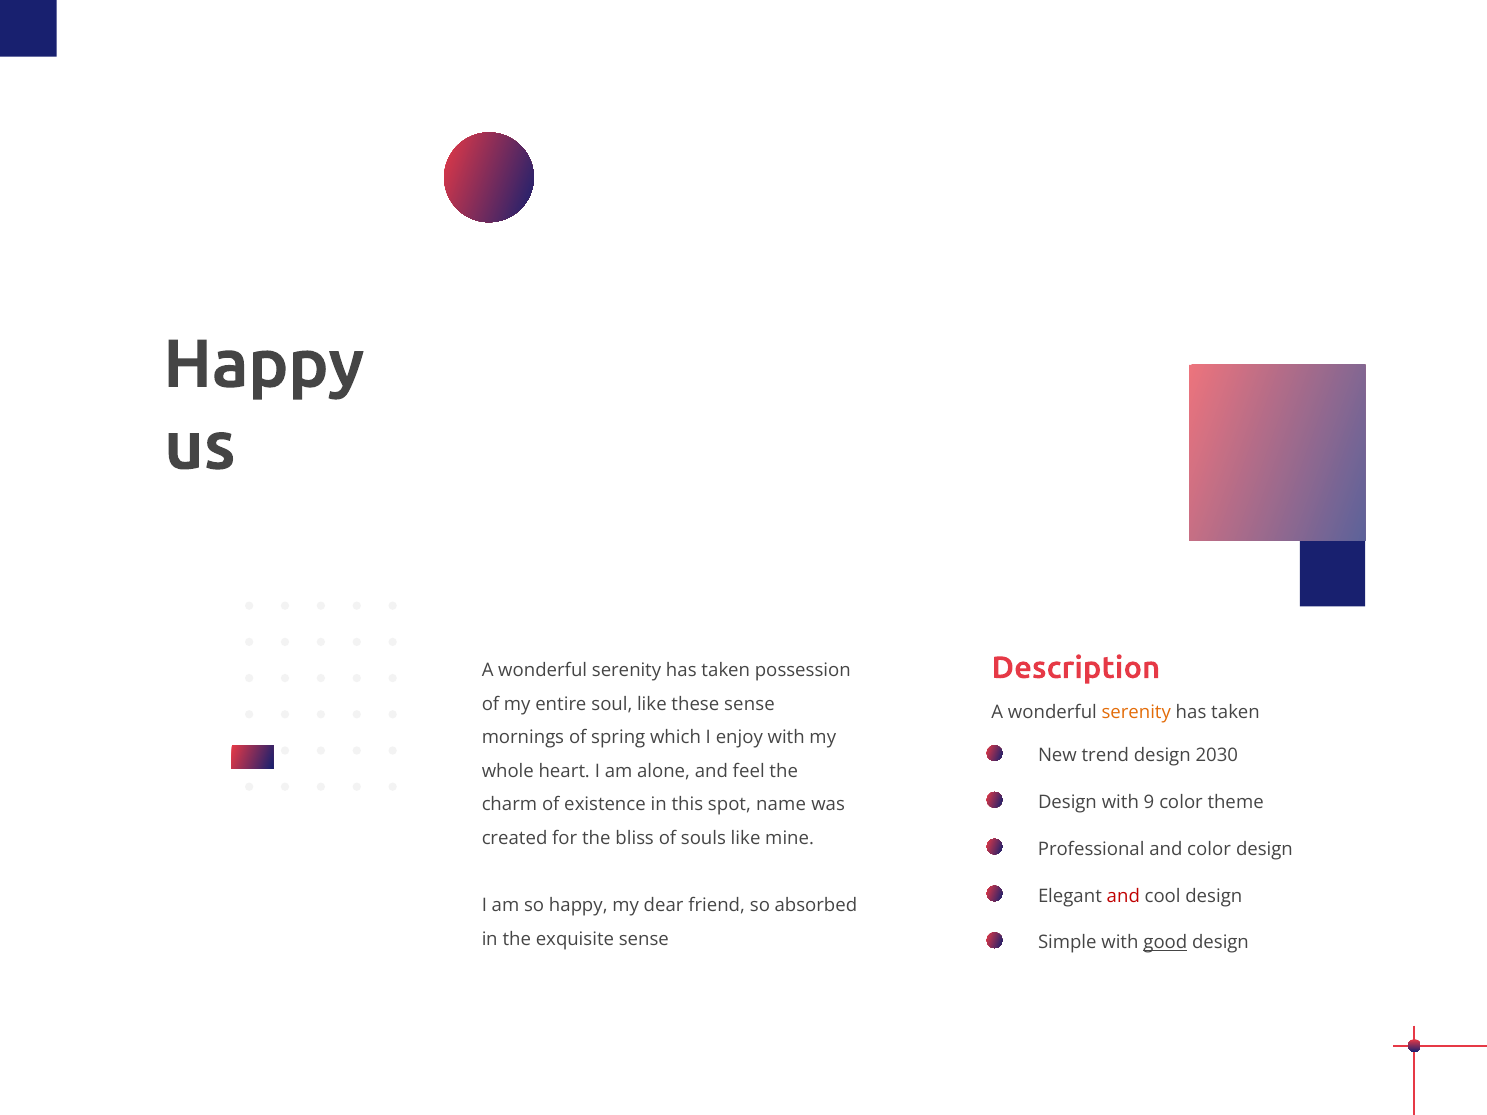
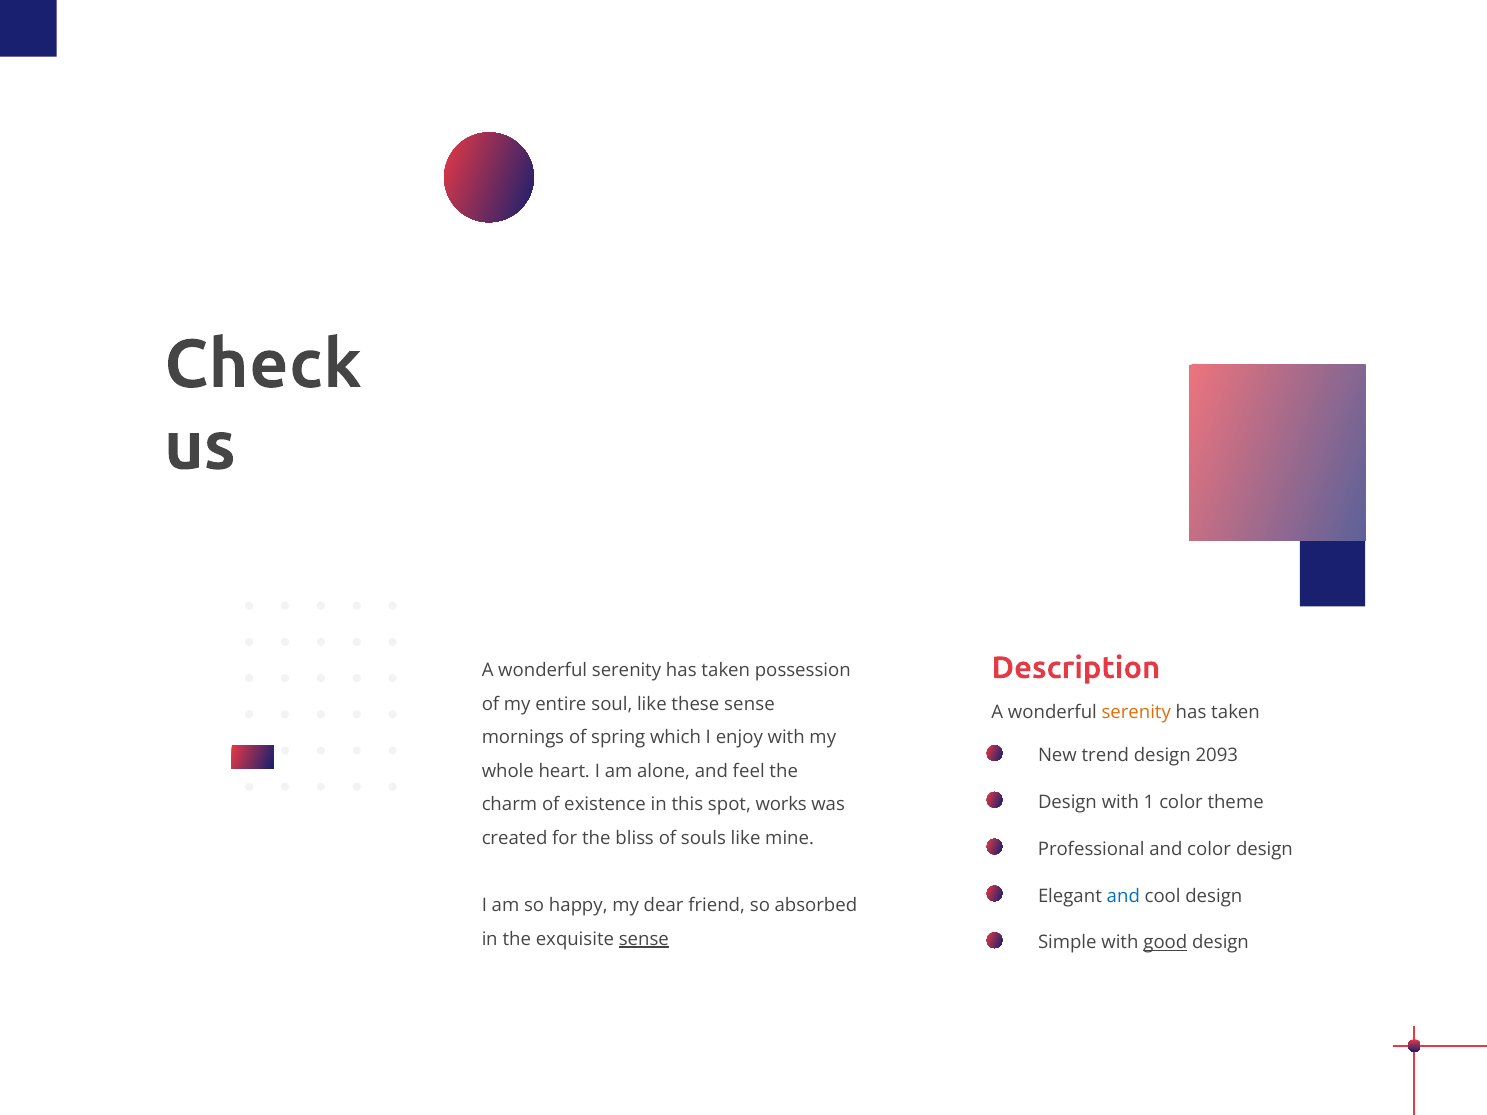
Happy at (264, 365): Happy -> Check
2030: 2030 -> 2093
9: 9 -> 1
name: name -> works
and at (1123, 896) colour: red -> blue
sense at (644, 939) underline: none -> present
